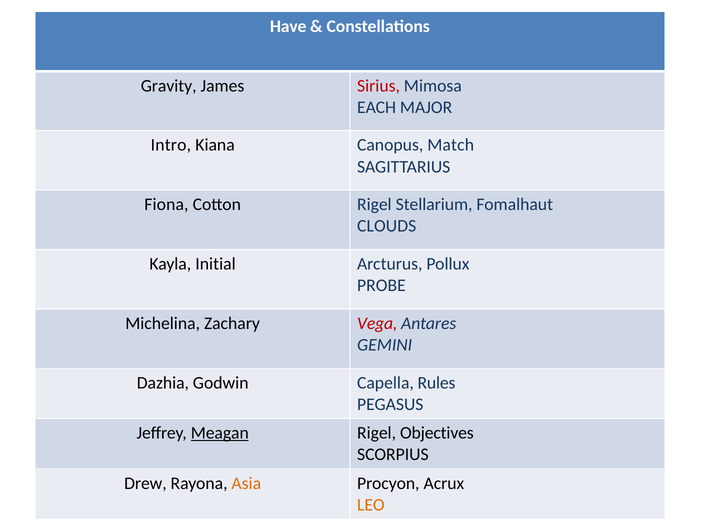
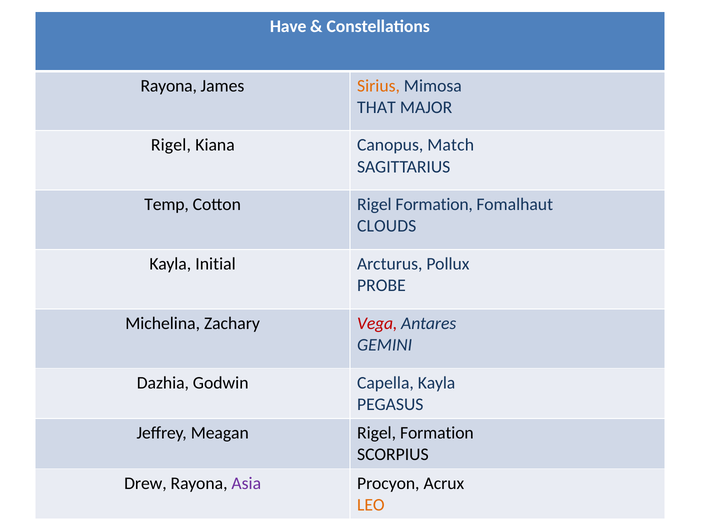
Gravity at (169, 86): Gravity -> Rayona
Sirius colour: red -> orange
EACH: EACH -> THAT
Intro at (171, 145): Intro -> Rigel
Fiona: Fiona -> Temp
Cotton Rigel Stellarium: Stellarium -> Formation
Capella Rules: Rules -> Kayla
Meagan underline: present -> none
Objectives at (437, 433): Objectives -> Formation
Asia colour: orange -> purple
